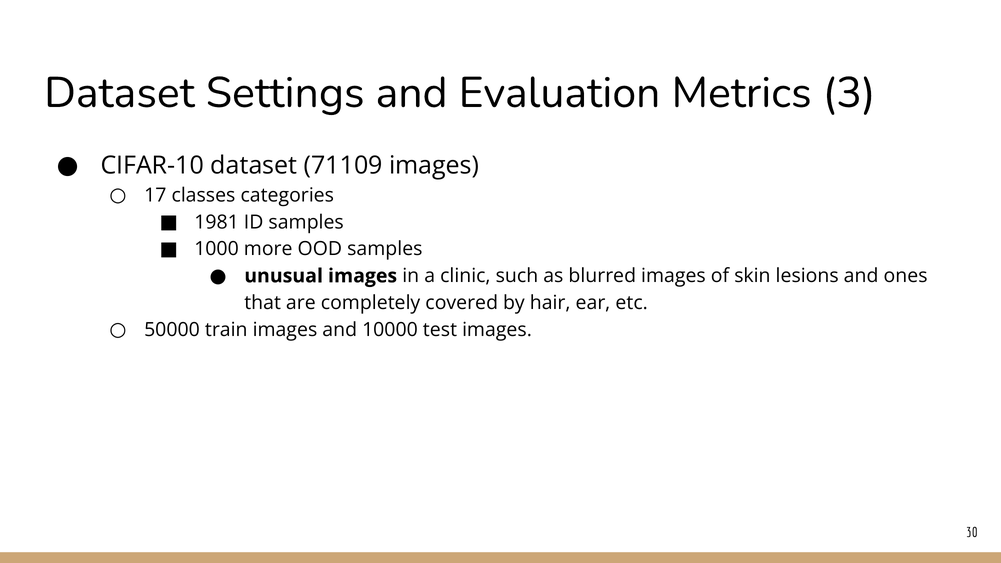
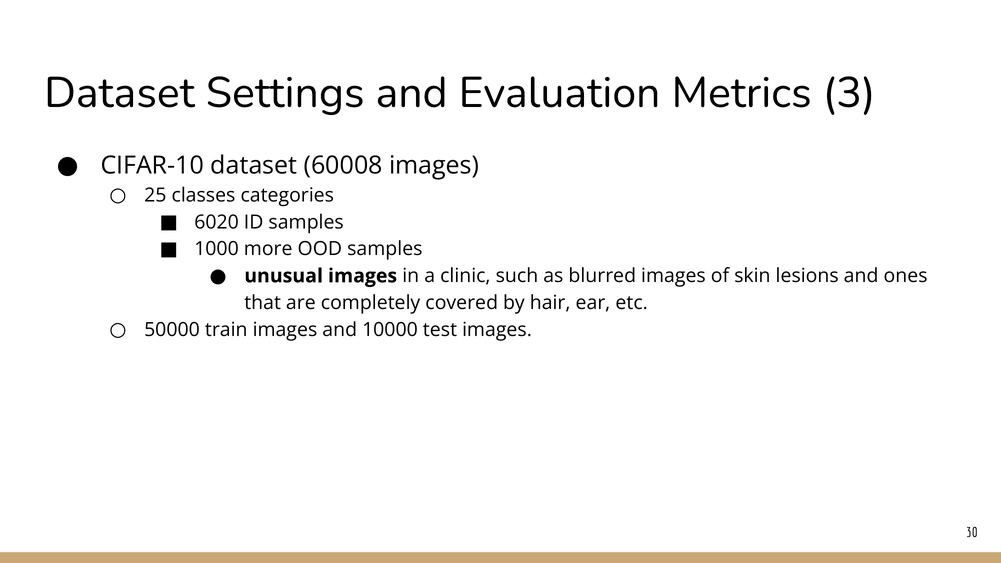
71109: 71109 -> 60008
17: 17 -> 25
1981: 1981 -> 6020
